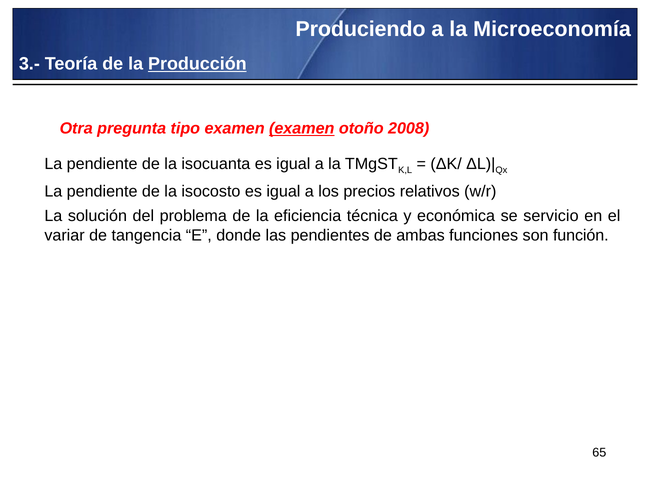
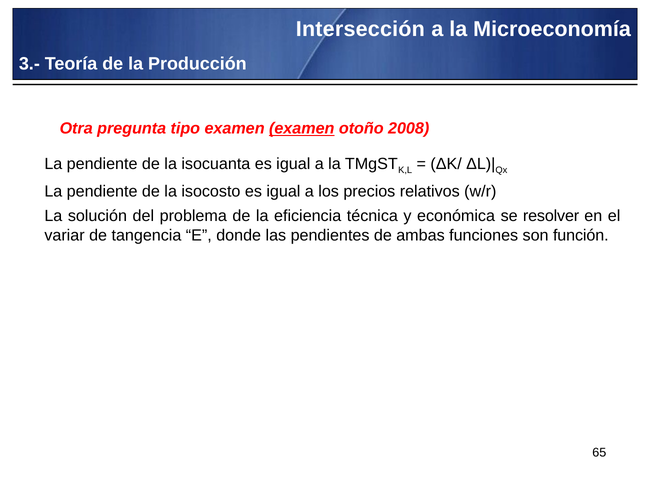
Produciendo: Produciendo -> Intersección
Producción underline: present -> none
servicio: servicio -> resolver
